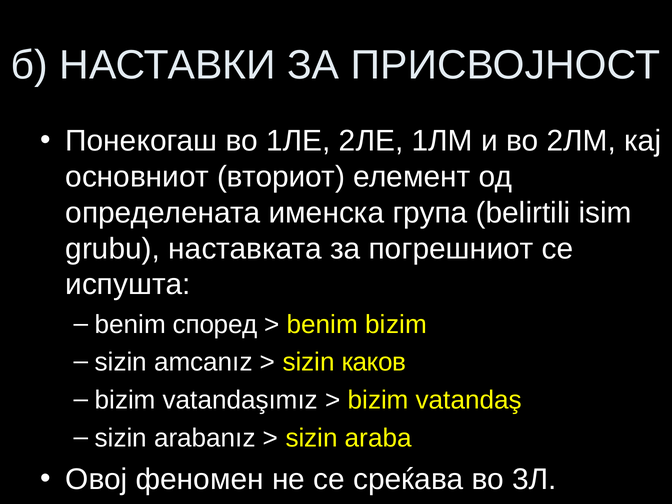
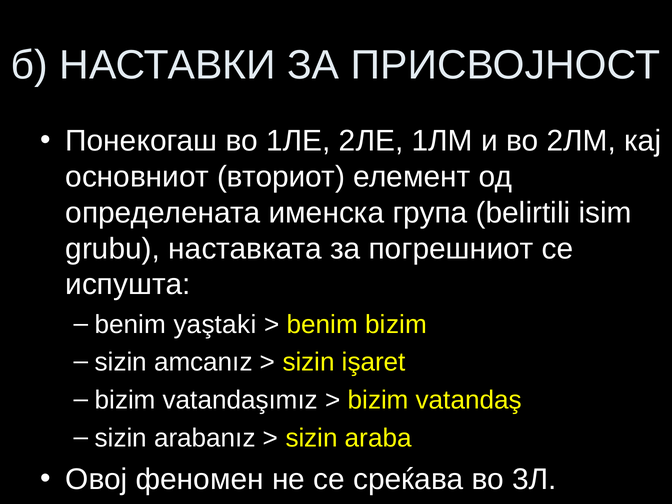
според: според -> yaştaki
каков: каков -> işaret
